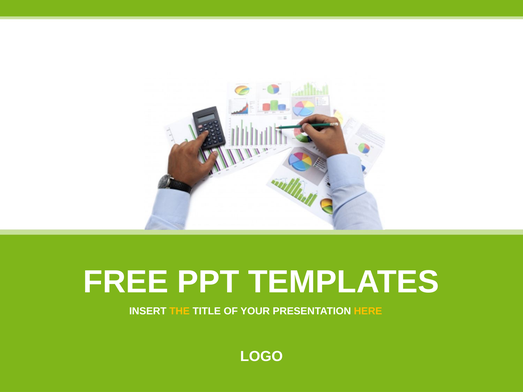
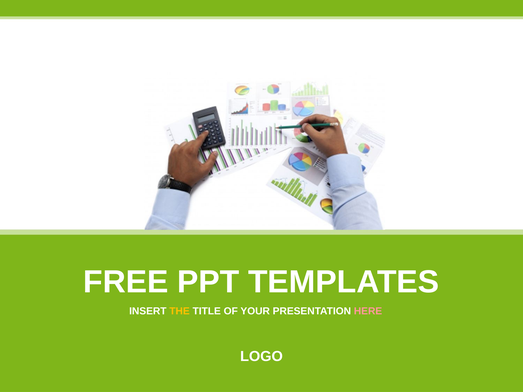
HERE colour: yellow -> pink
